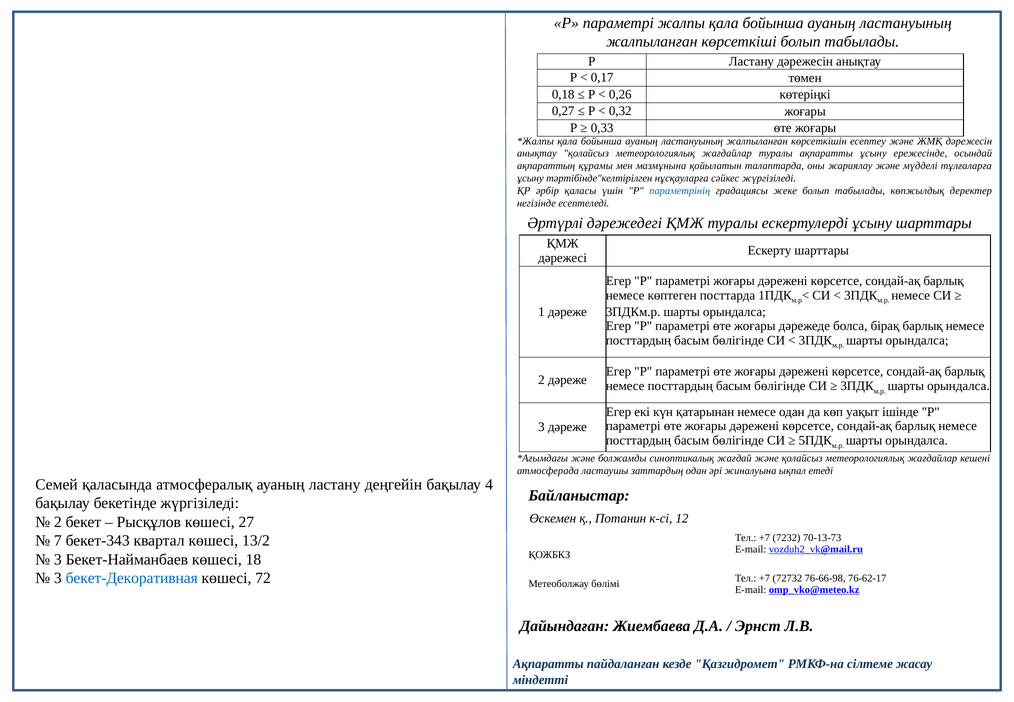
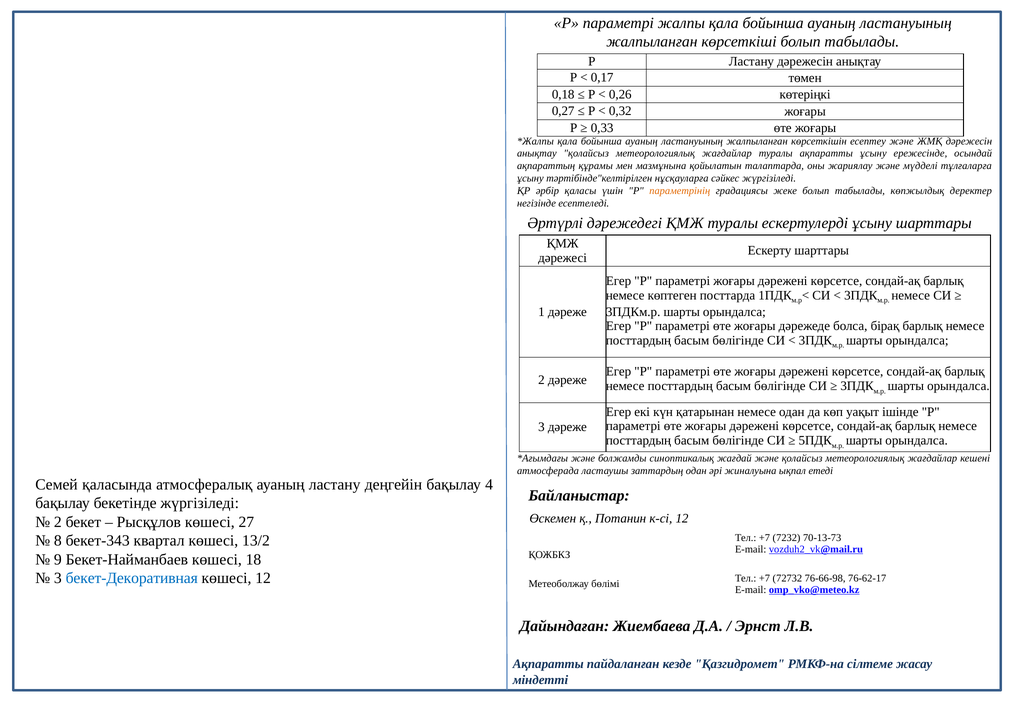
параметрінің colour: blue -> orange
7: 7 -> 8
3 at (58, 559): 3 -> 9
көшесі 72: 72 -> 12
